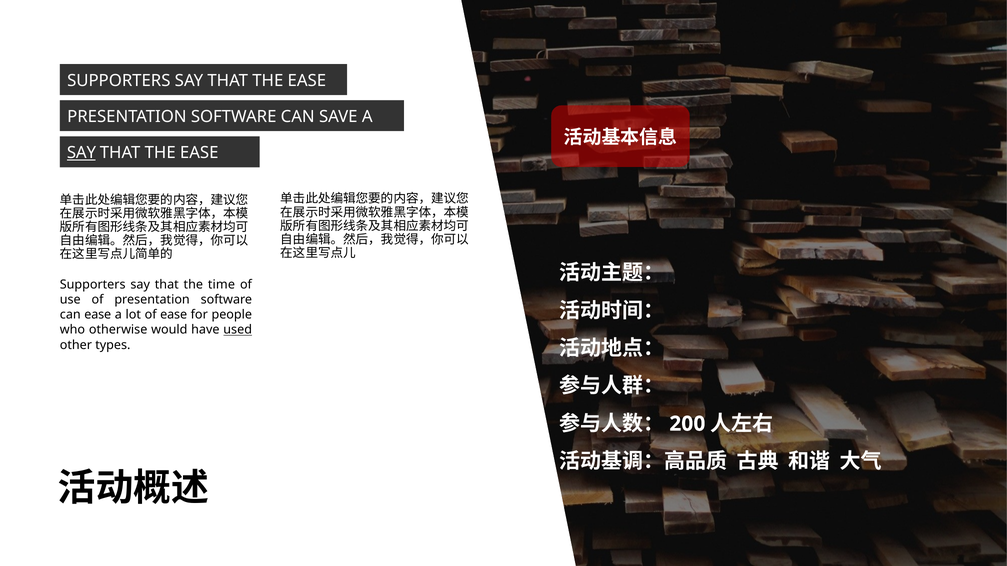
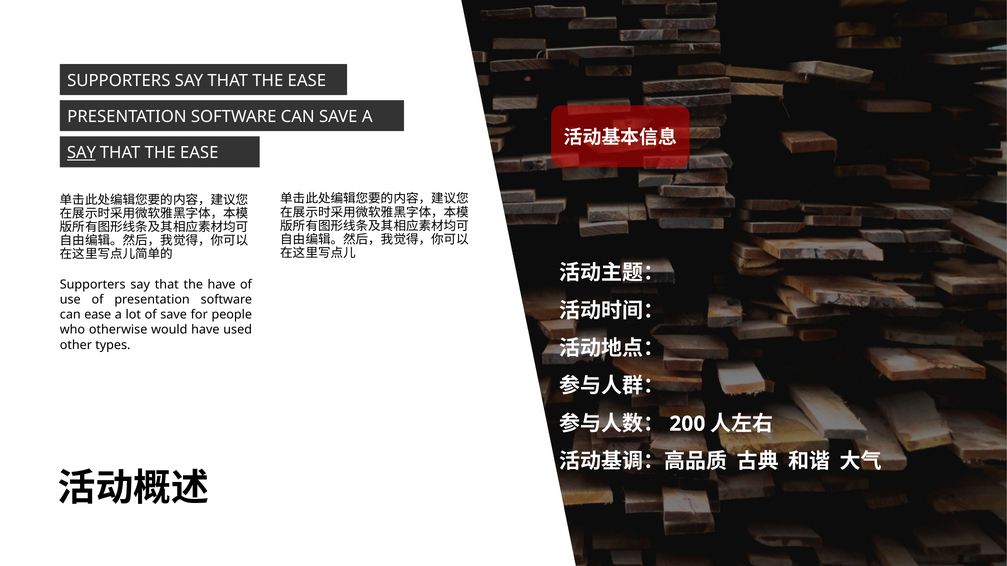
the time: time -> have
of ease: ease -> save
used underline: present -> none
